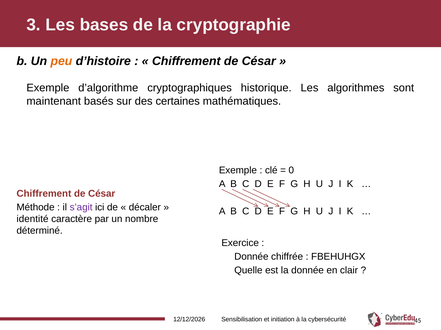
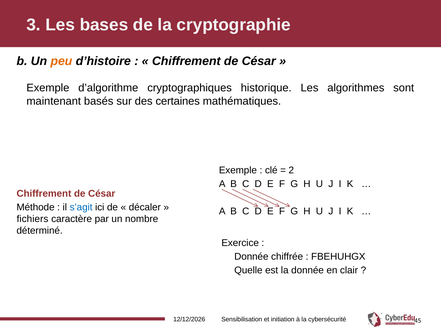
0: 0 -> 2
s’agit colour: purple -> blue
identité: identité -> fichiers
